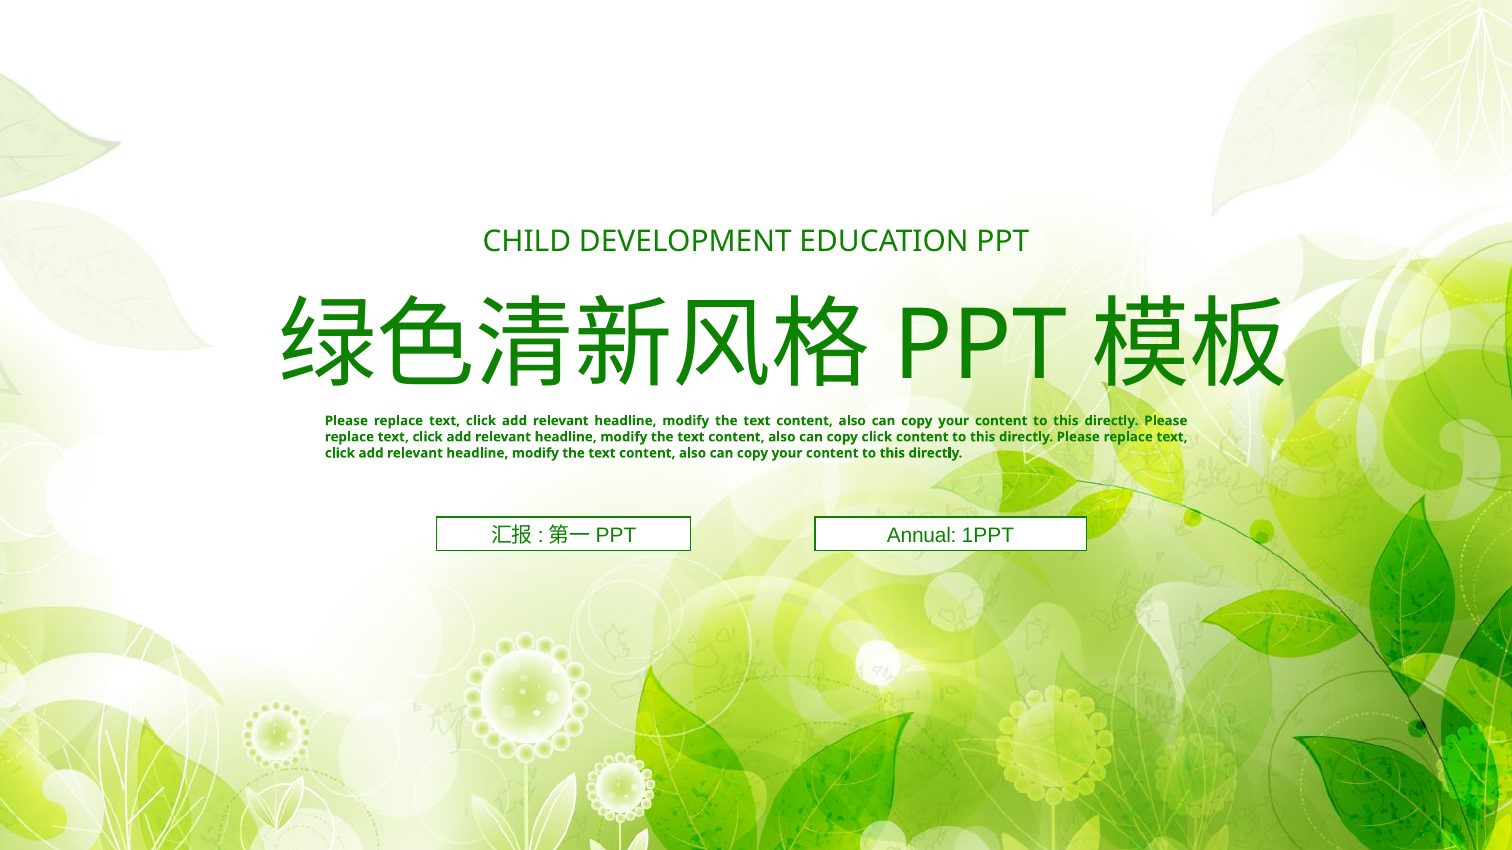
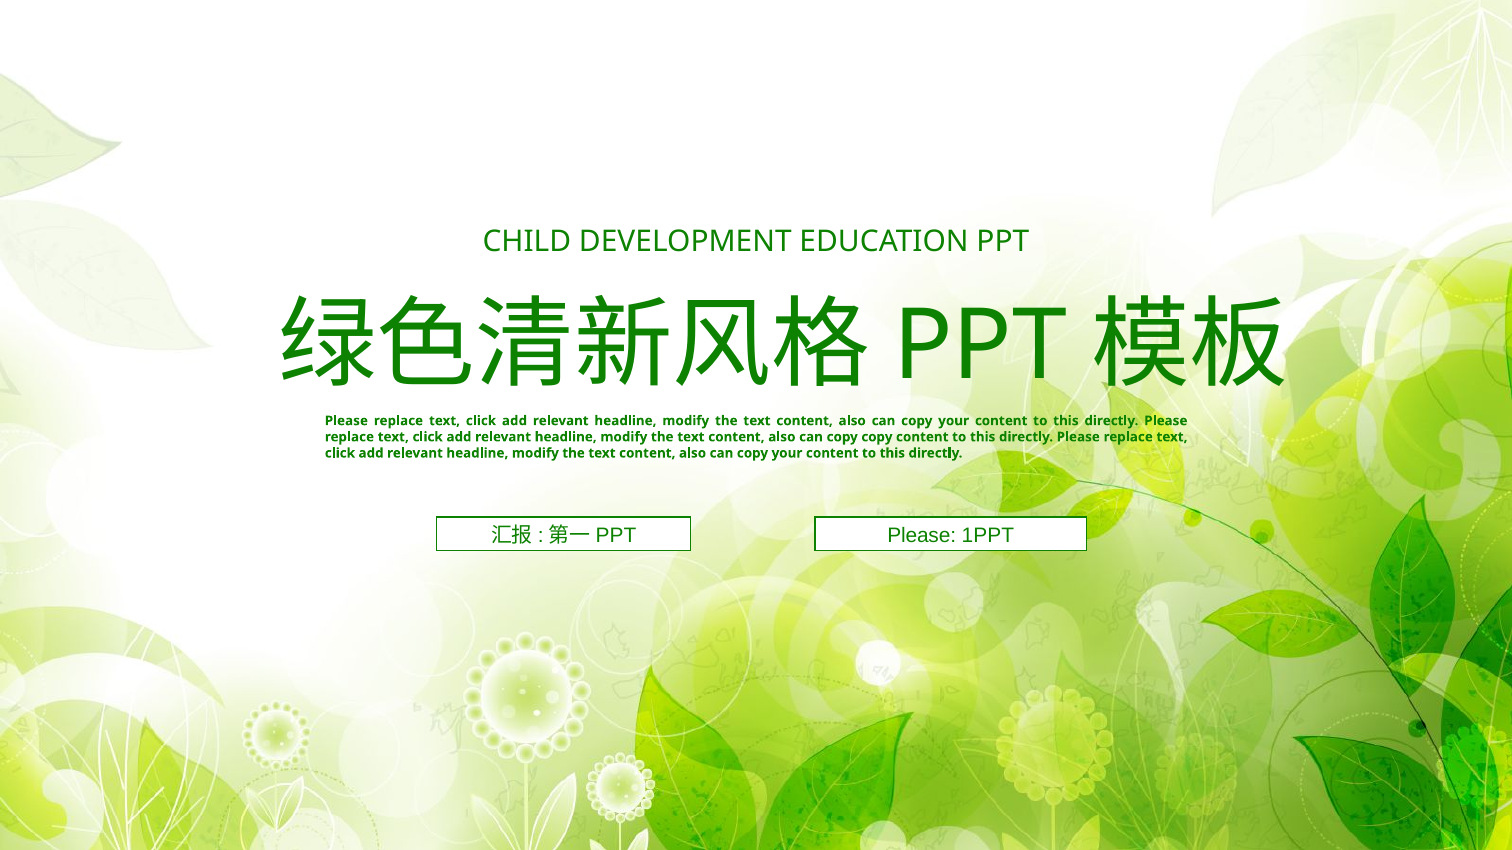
copy click: click -> copy
Annual at (922, 536): Annual -> Please
